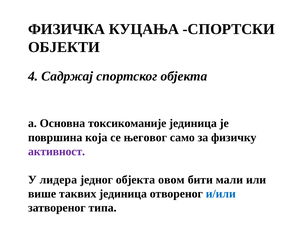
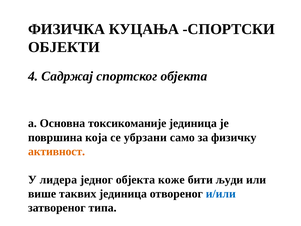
његовог: његовог -> убрзани
активност colour: purple -> orange
овом: овом -> коже
мали: мали -> људи
